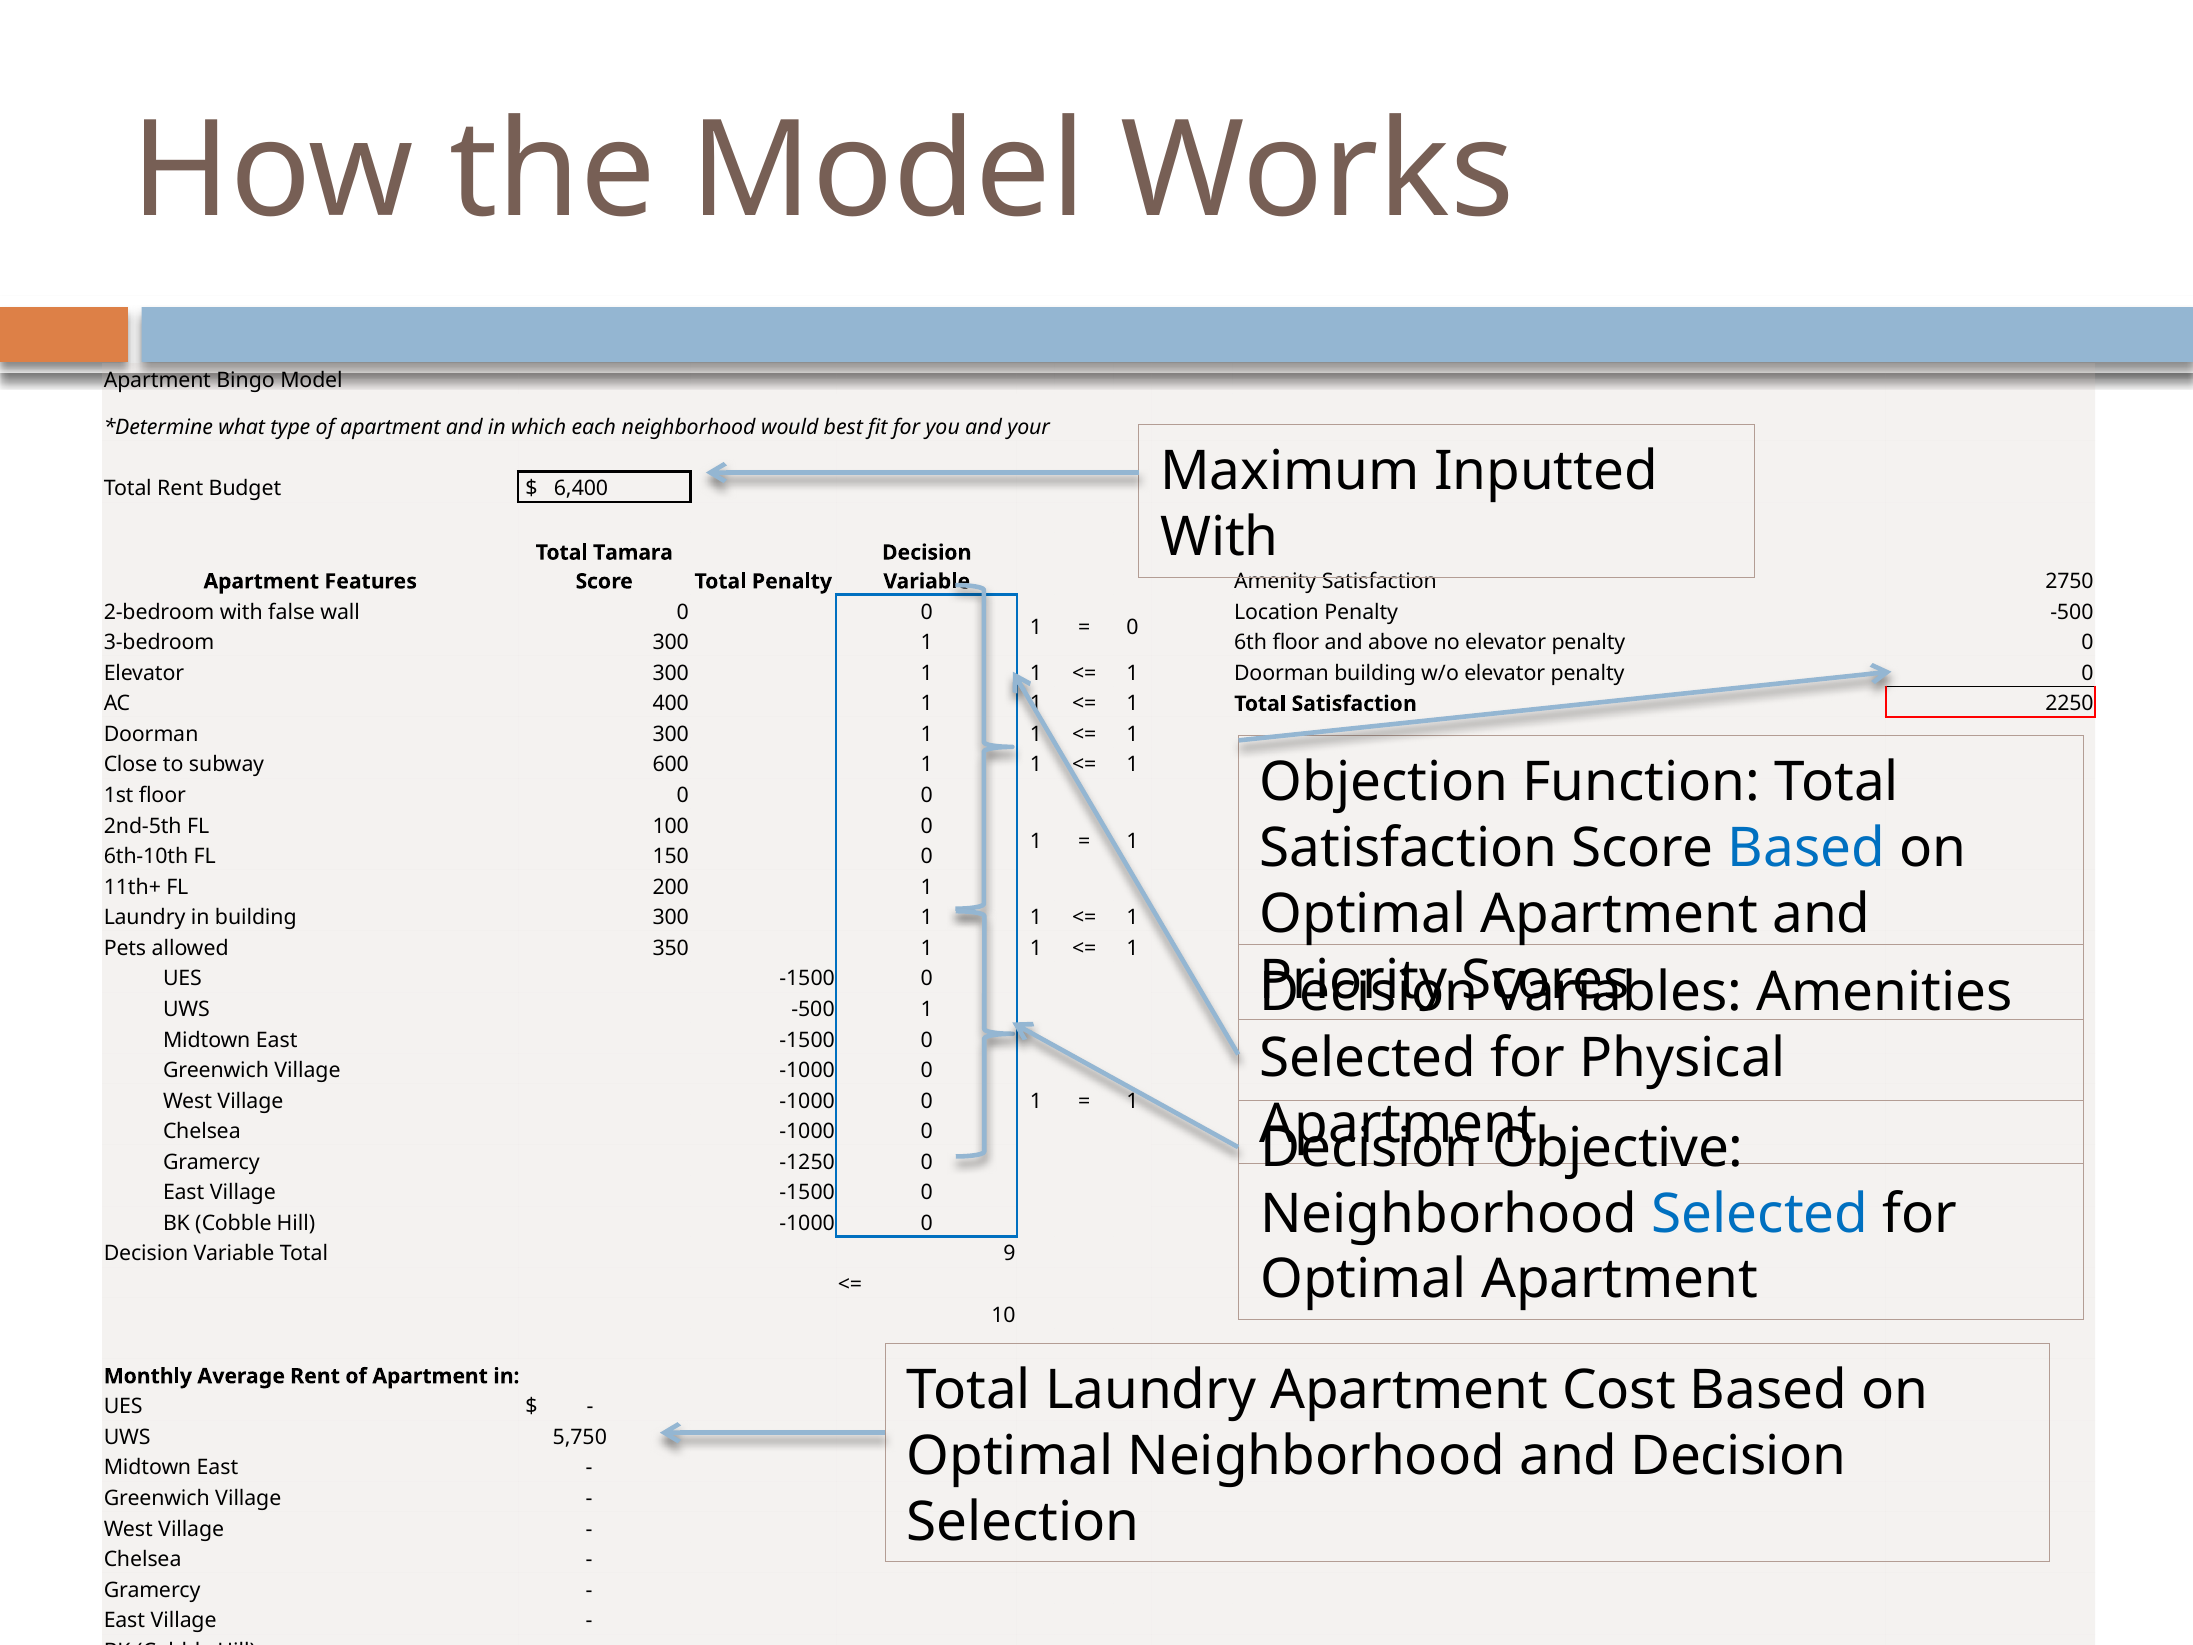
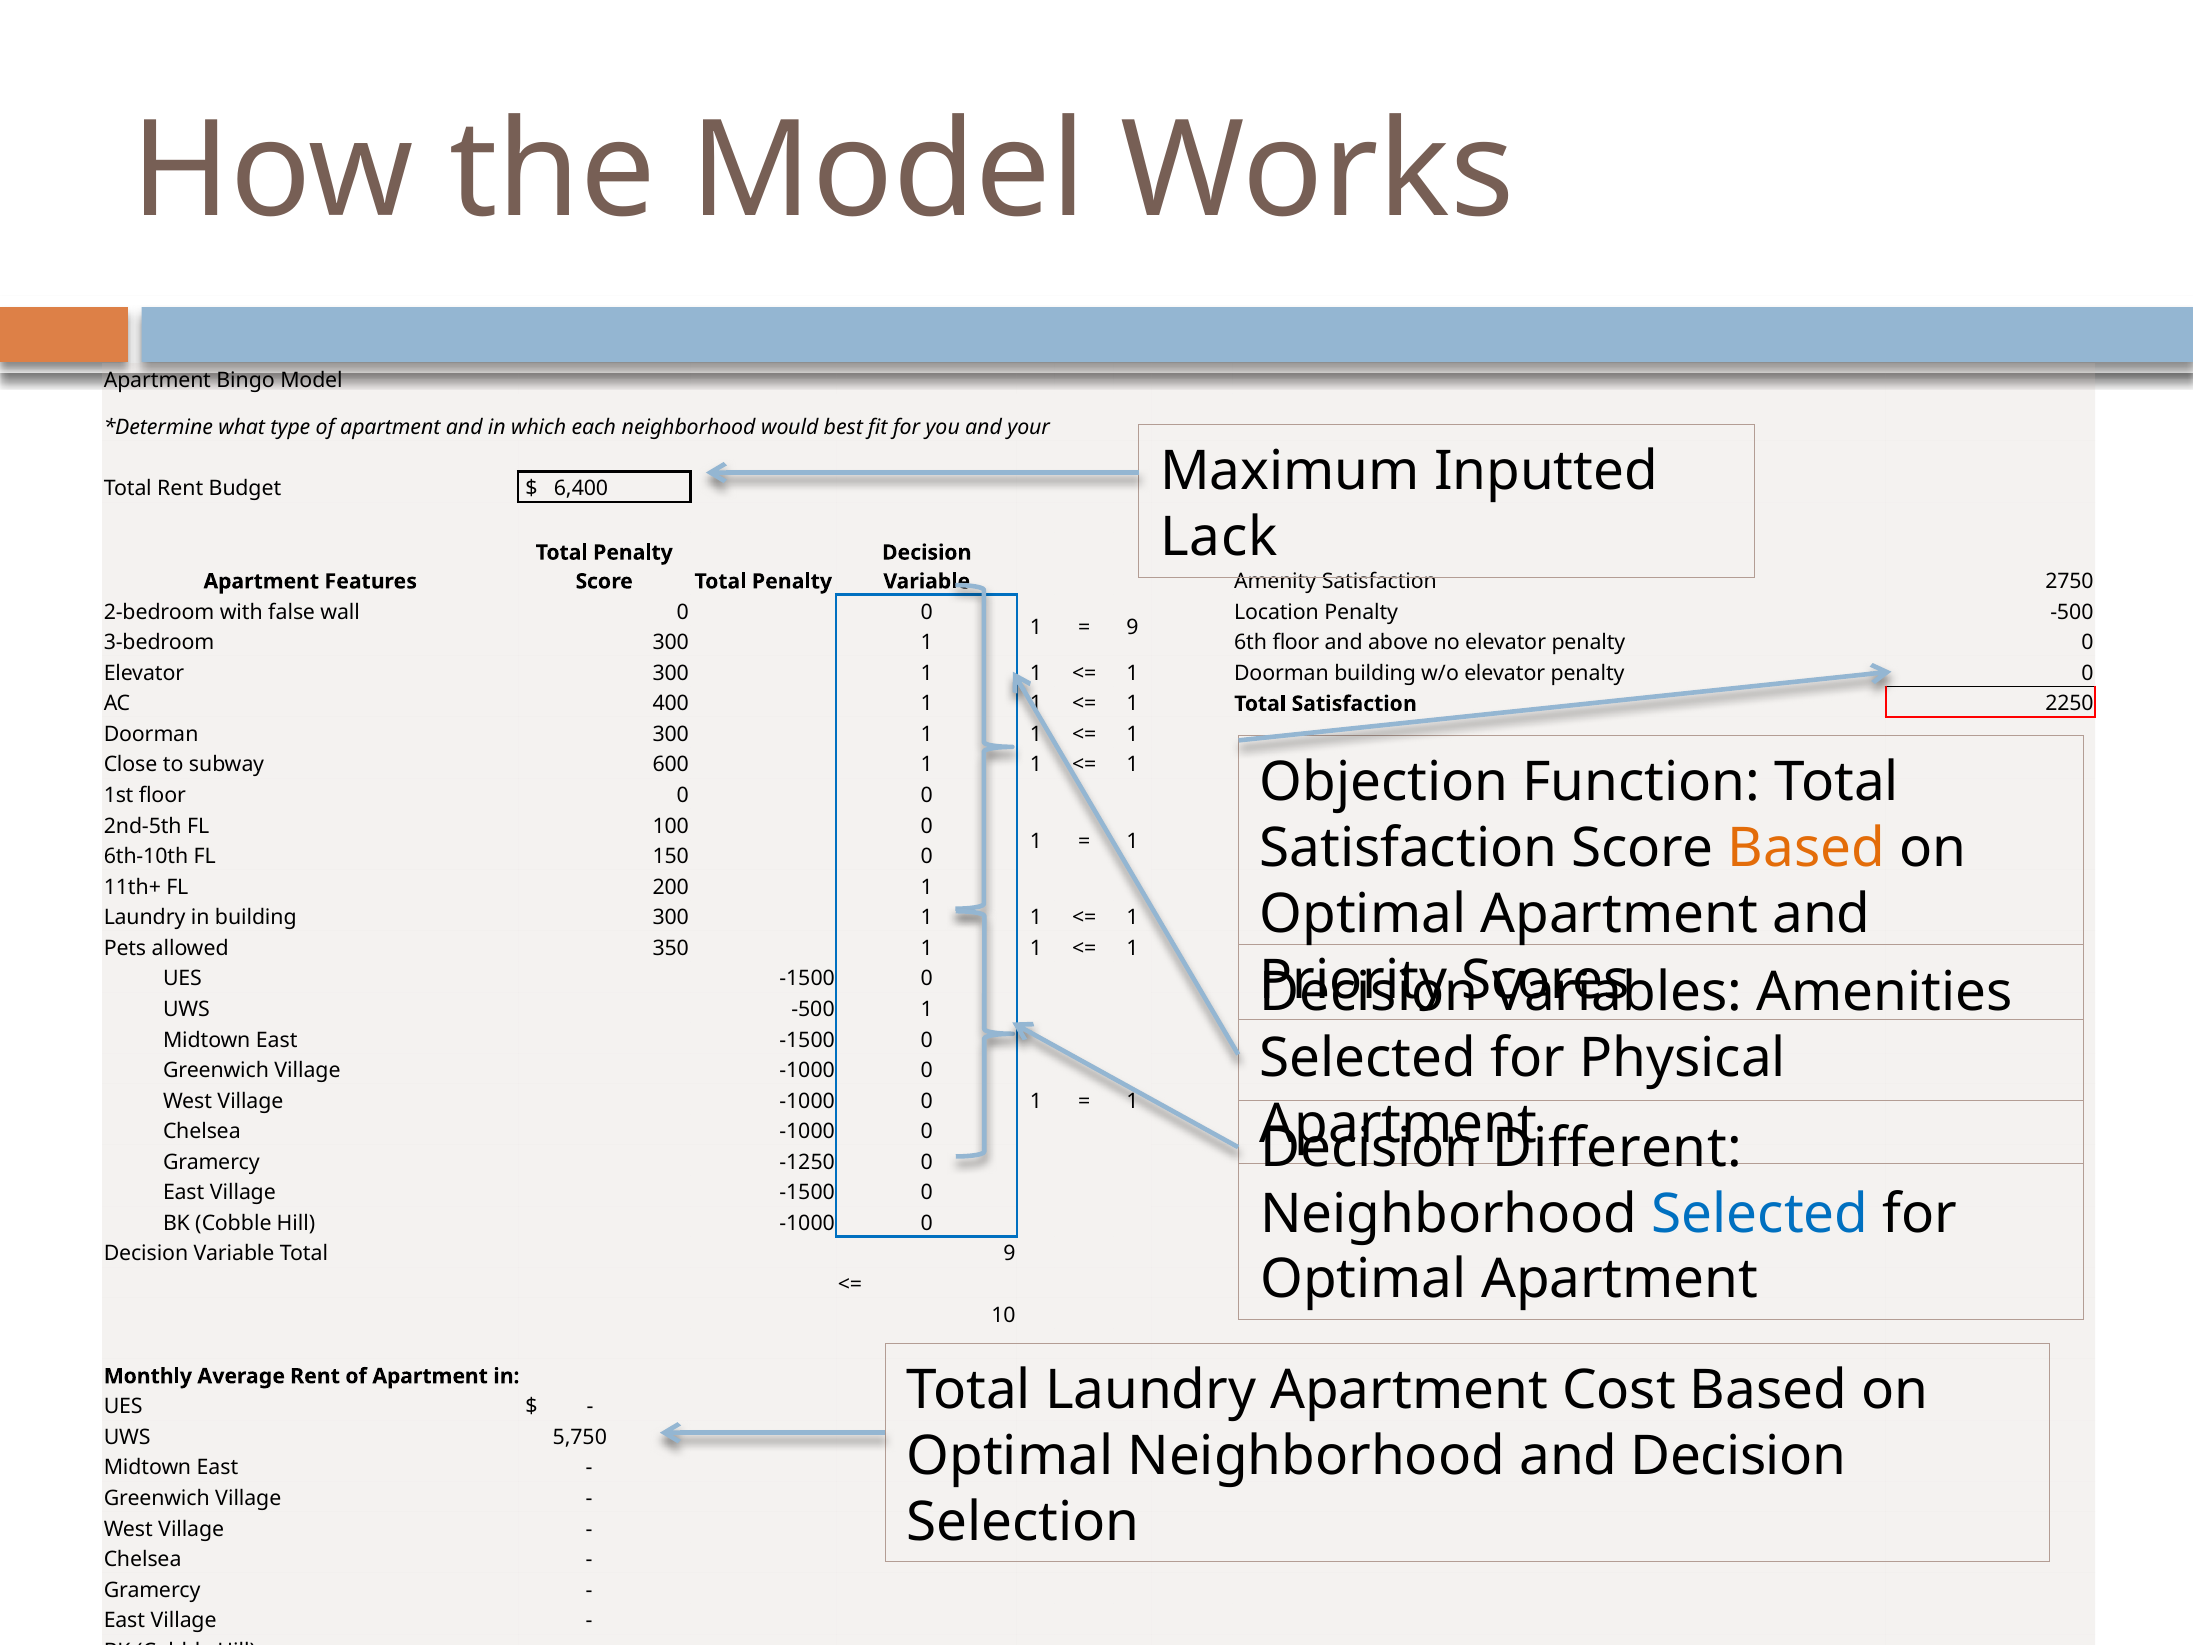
With at (1219, 537): With -> Lack
Tamara at (633, 553): Tamara -> Penalty
0 at (1132, 627): 0 -> 9
Based at (1806, 848) colour: blue -> orange
Objective: Objective -> Different
